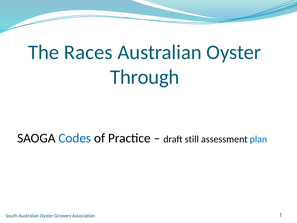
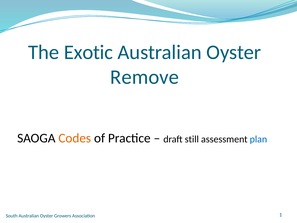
Races: Races -> Exotic
Through: Through -> Remove
Codes colour: blue -> orange
